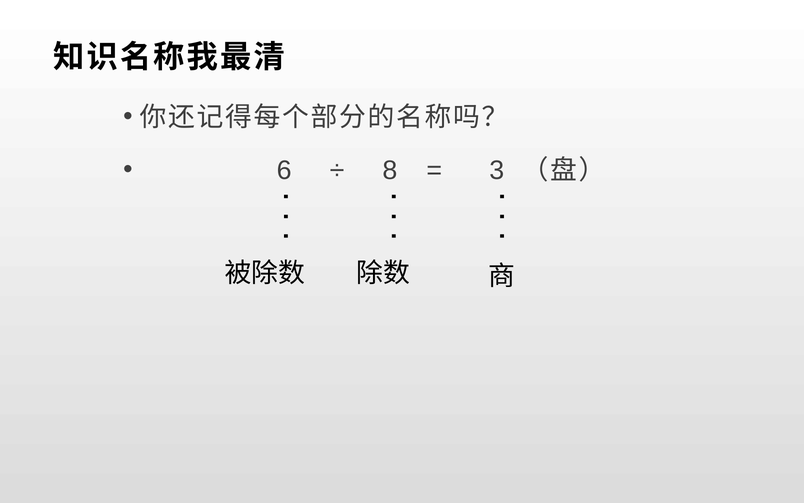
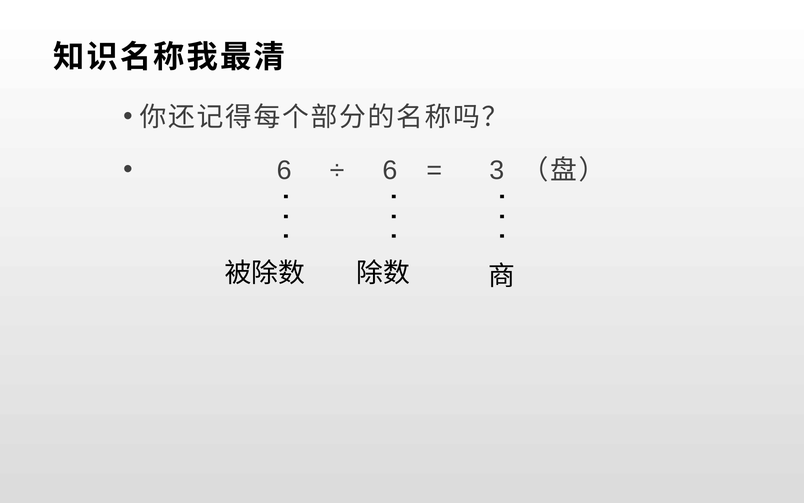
8 at (390, 170): 8 -> 6
